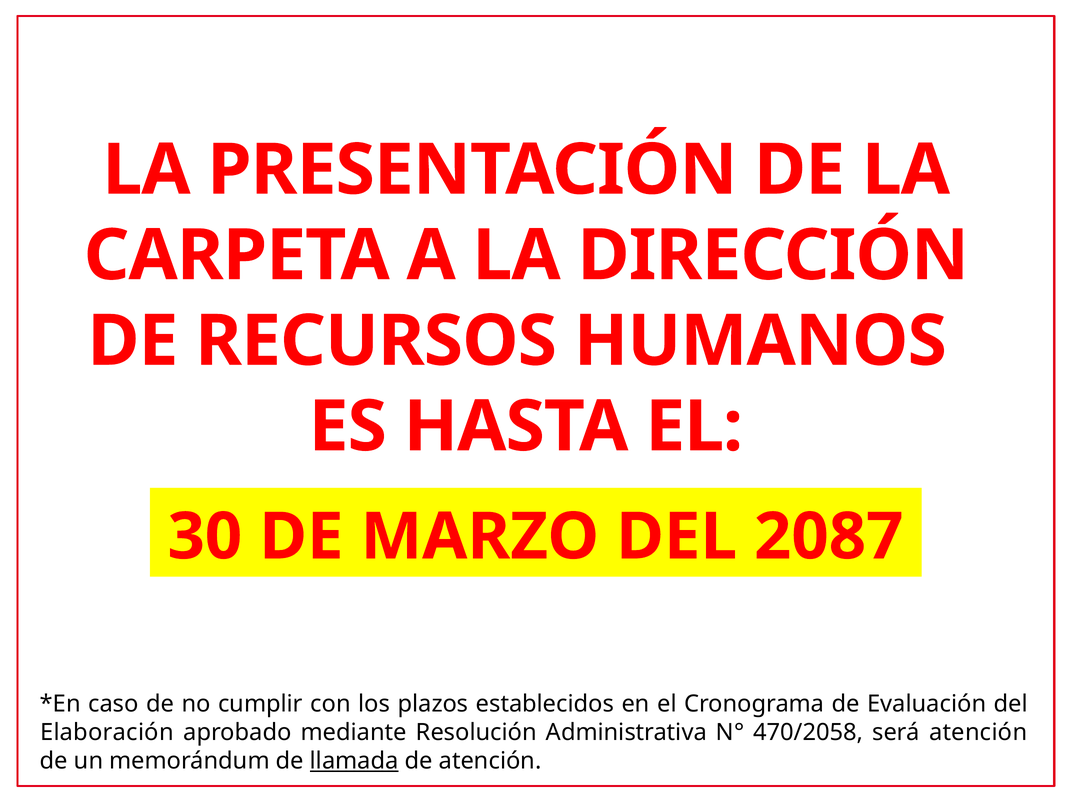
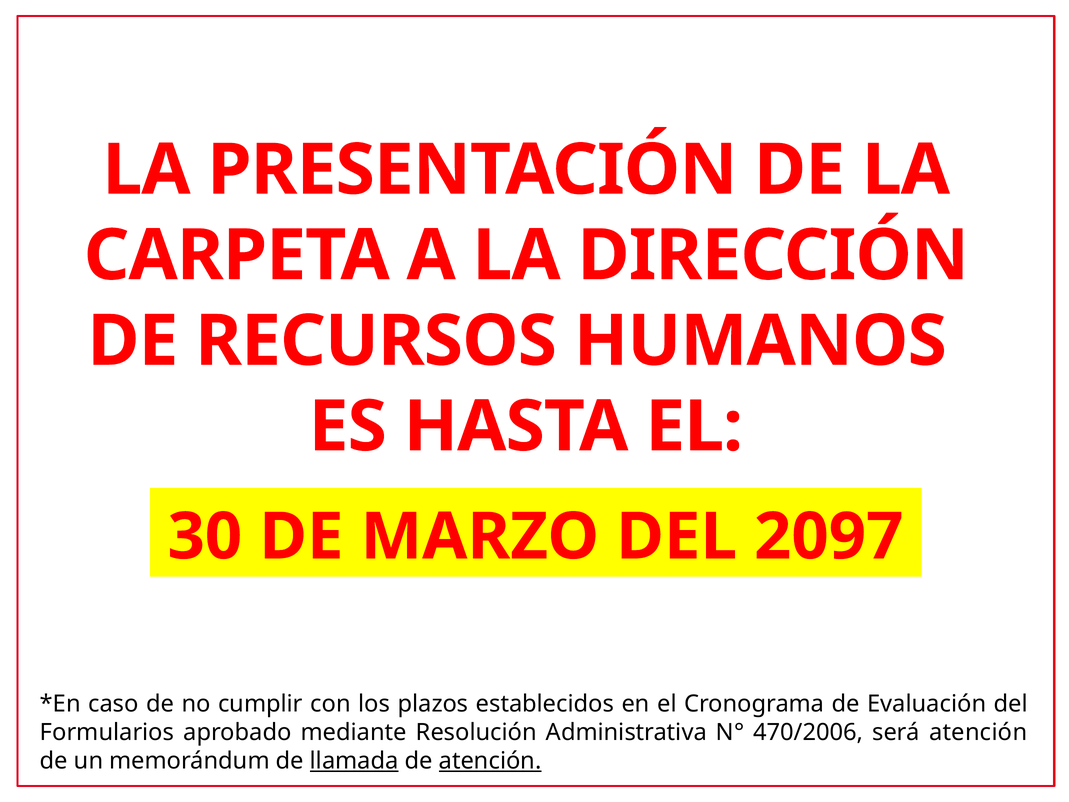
2087: 2087 -> 2097
Elaboración: Elaboración -> Formularios
470/2058: 470/2058 -> 470/2006
atención at (490, 761) underline: none -> present
